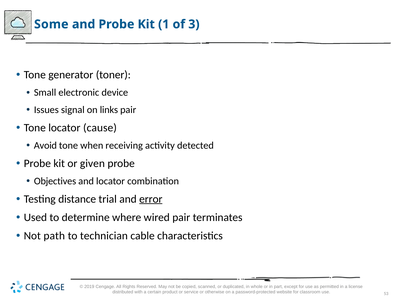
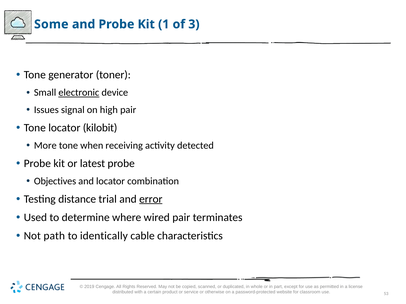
electronic underline: none -> present
links: links -> high
cause: cause -> kilobit
Avoid: Avoid -> More
given: given -> latest
technician: technician -> identically
